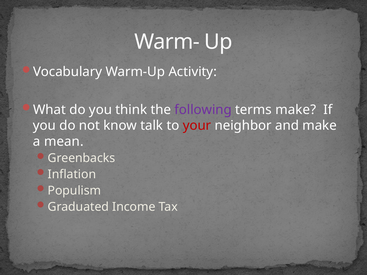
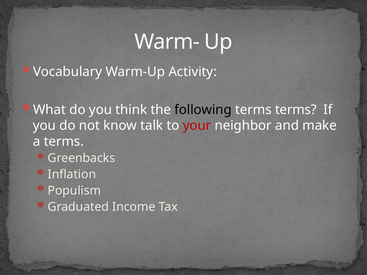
following colour: purple -> black
terms make: make -> terms
a mean: mean -> terms
